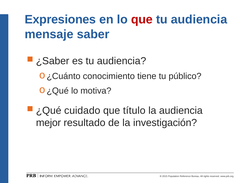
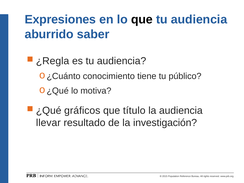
que at (142, 20) colour: red -> black
mensaje: mensaje -> aburrido
¿Saber: ¿Saber -> ¿Regla
cuidado: cuidado -> gráficos
mejor: mejor -> llevar
